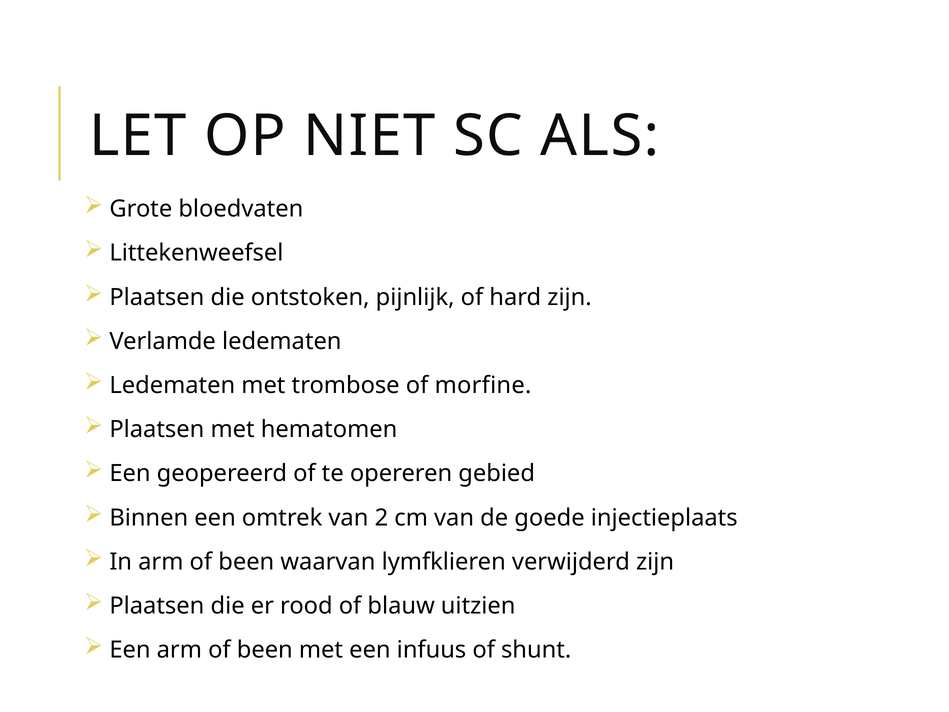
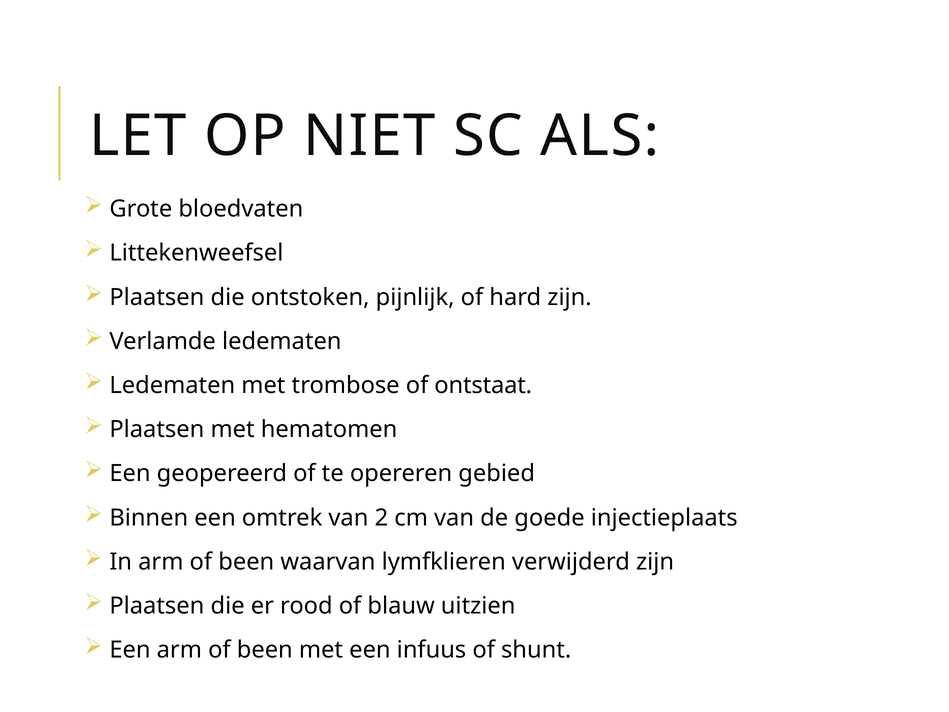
morfine: morfine -> ontstaat
